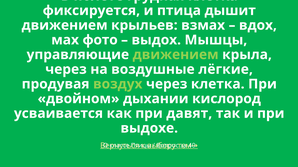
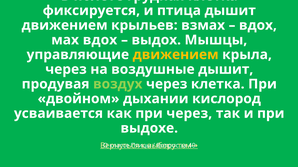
мах фото: фото -> вдох
движением at (176, 55) colour: light green -> yellow
воздушные лёгкие: лёгкие -> дышит
при давят: давят -> через
